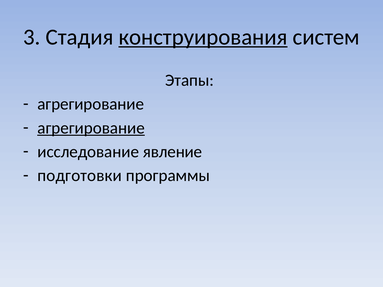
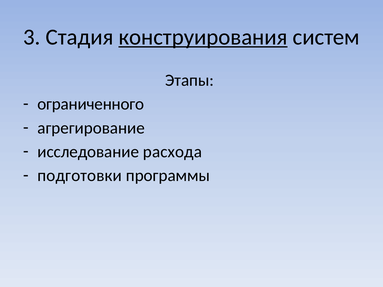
агрегирование at (91, 104): агрегирование -> ограниченного
агрегирование at (91, 128) underline: present -> none
явление: явление -> расхода
